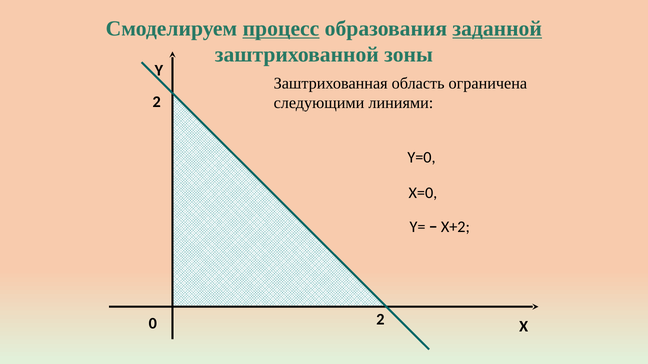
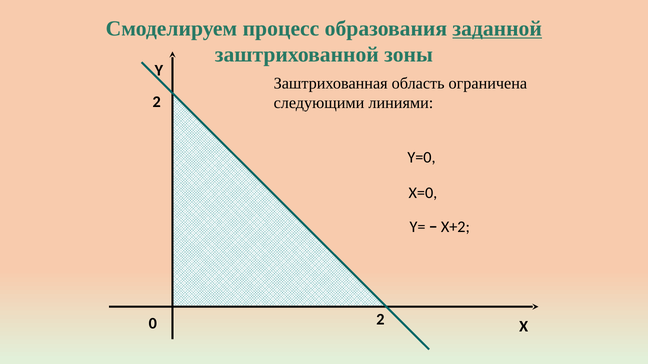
процесс underline: present -> none
